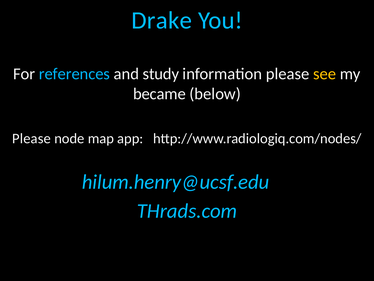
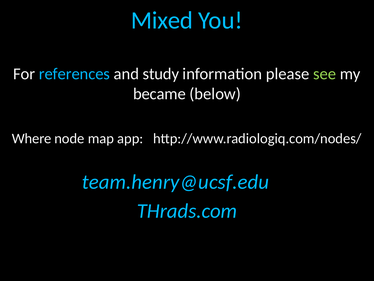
Drake: Drake -> Mixed
see colour: yellow -> light green
Please at (32, 138): Please -> Where
hilum.henry@ucsf.edu: hilum.henry@ucsf.edu -> team.henry@ucsf.edu
